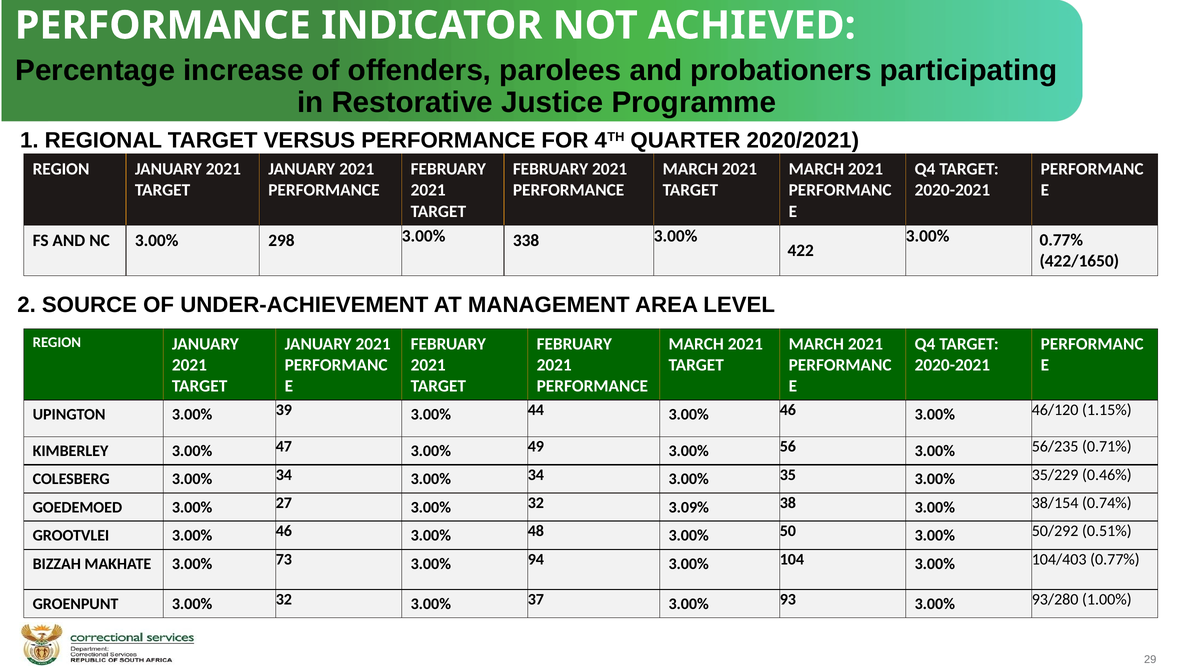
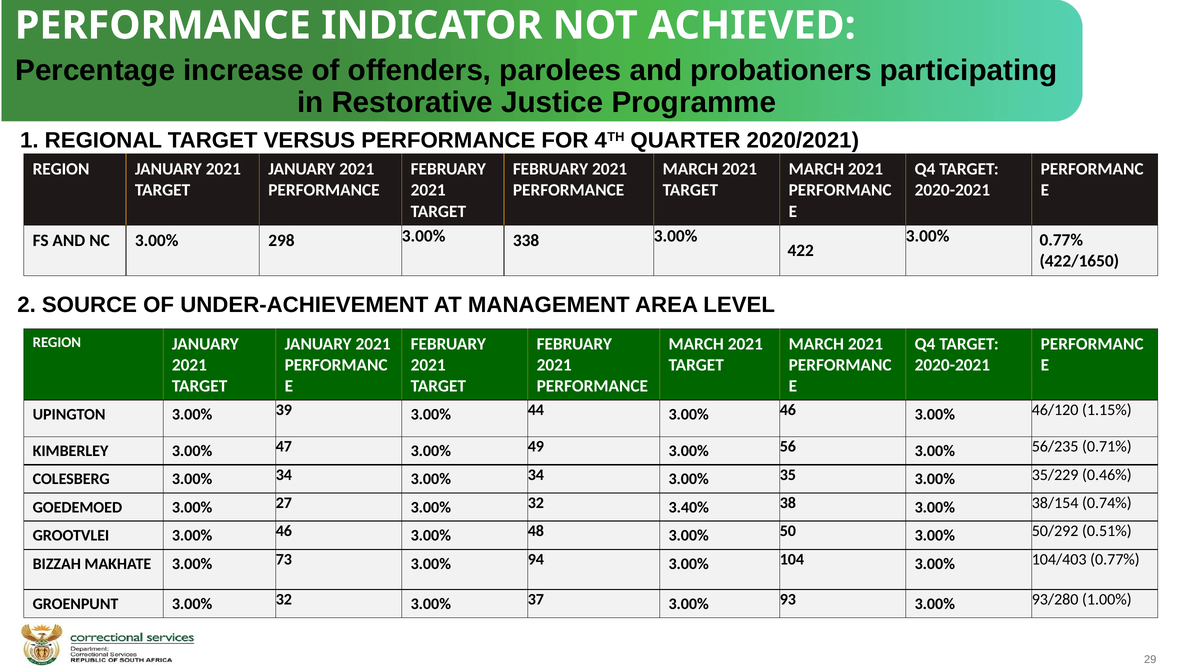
3.09%: 3.09% -> 3.40%
